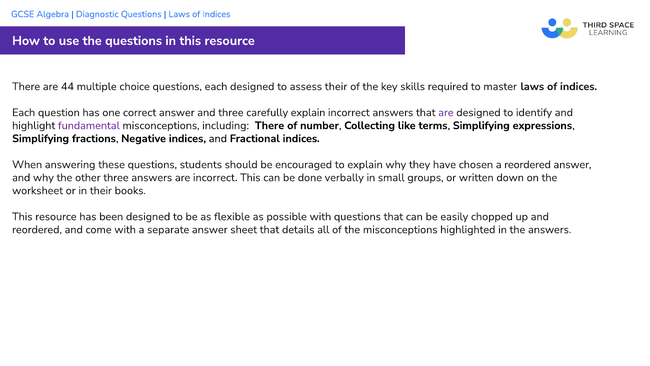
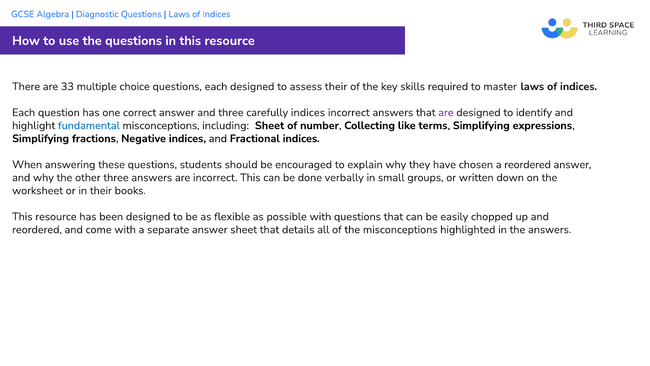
44: 44 -> 33
carefully explain: explain -> indices
fundamental colour: purple -> blue
including There: There -> Sheet
